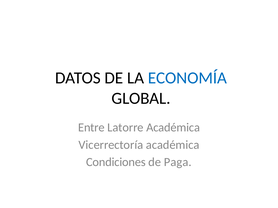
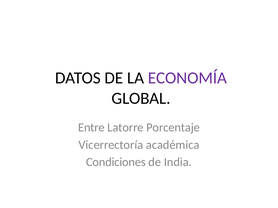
ECONOMÍA colour: blue -> purple
Latorre Académica: Académica -> Porcentaje
Paga: Paga -> India
